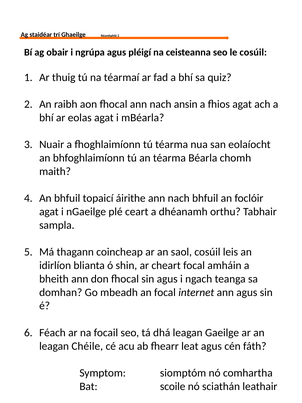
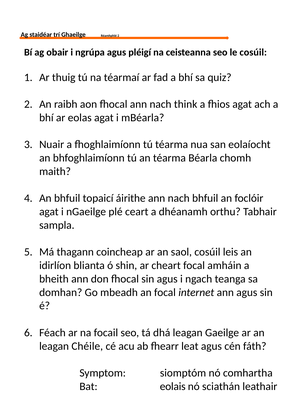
ansin: ansin -> think
scoile: scoile -> eolais
